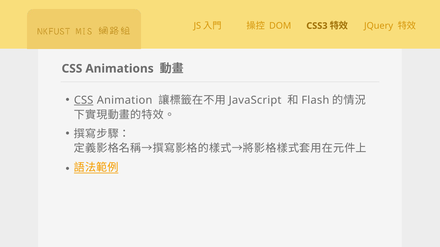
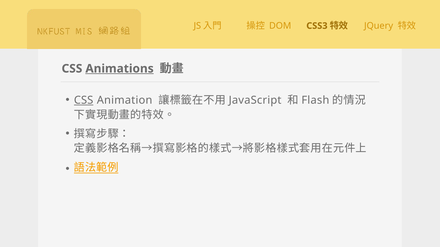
Animations underline: none -> present
